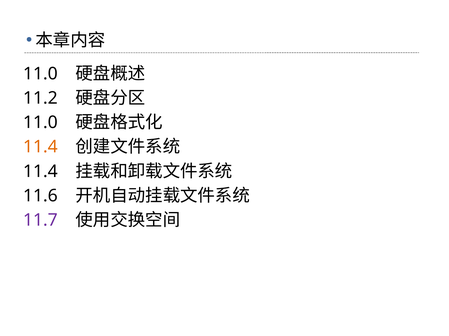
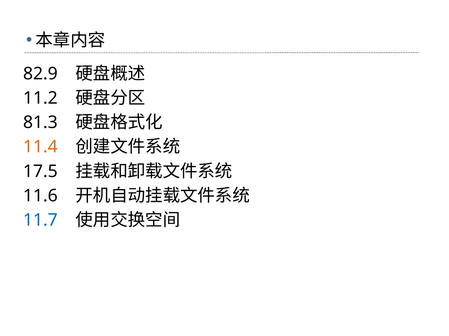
11.0 at (40, 74): 11.0 -> 82.9
11.0 at (40, 123): 11.0 -> 81.3
11.4 at (40, 172): 11.4 -> 17.5
11.7 colour: purple -> blue
